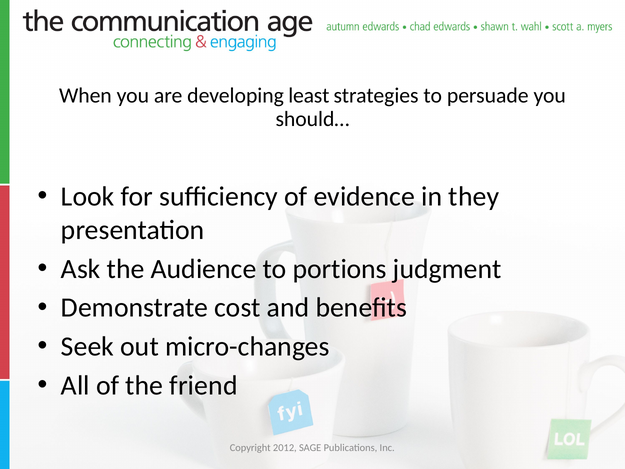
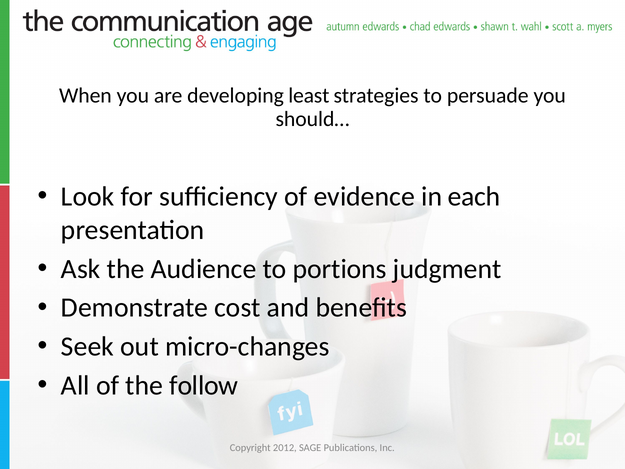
they: they -> each
friend: friend -> follow
